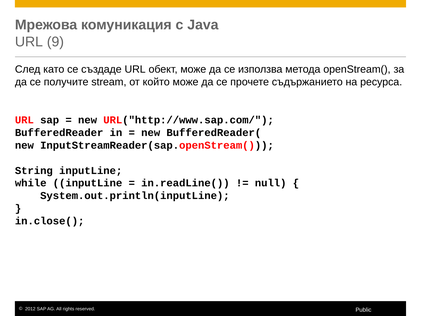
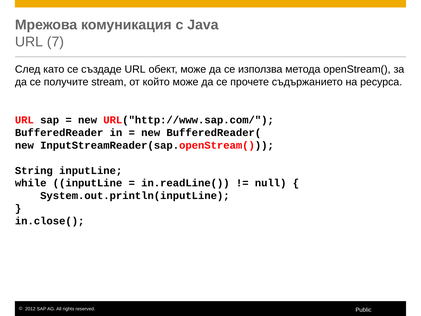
9: 9 -> 7
